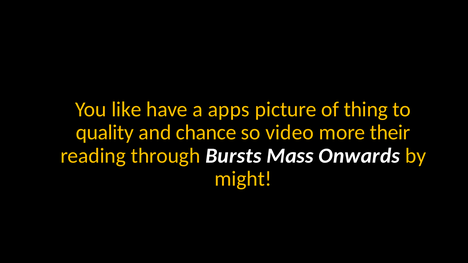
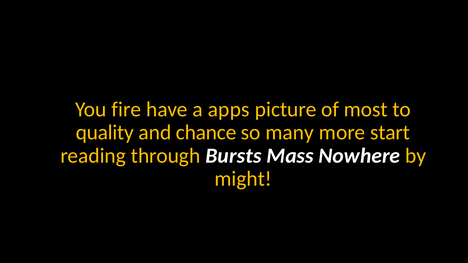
like: like -> fire
thing: thing -> most
video: video -> many
their: their -> start
Onwards: Onwards -> Nowhere
